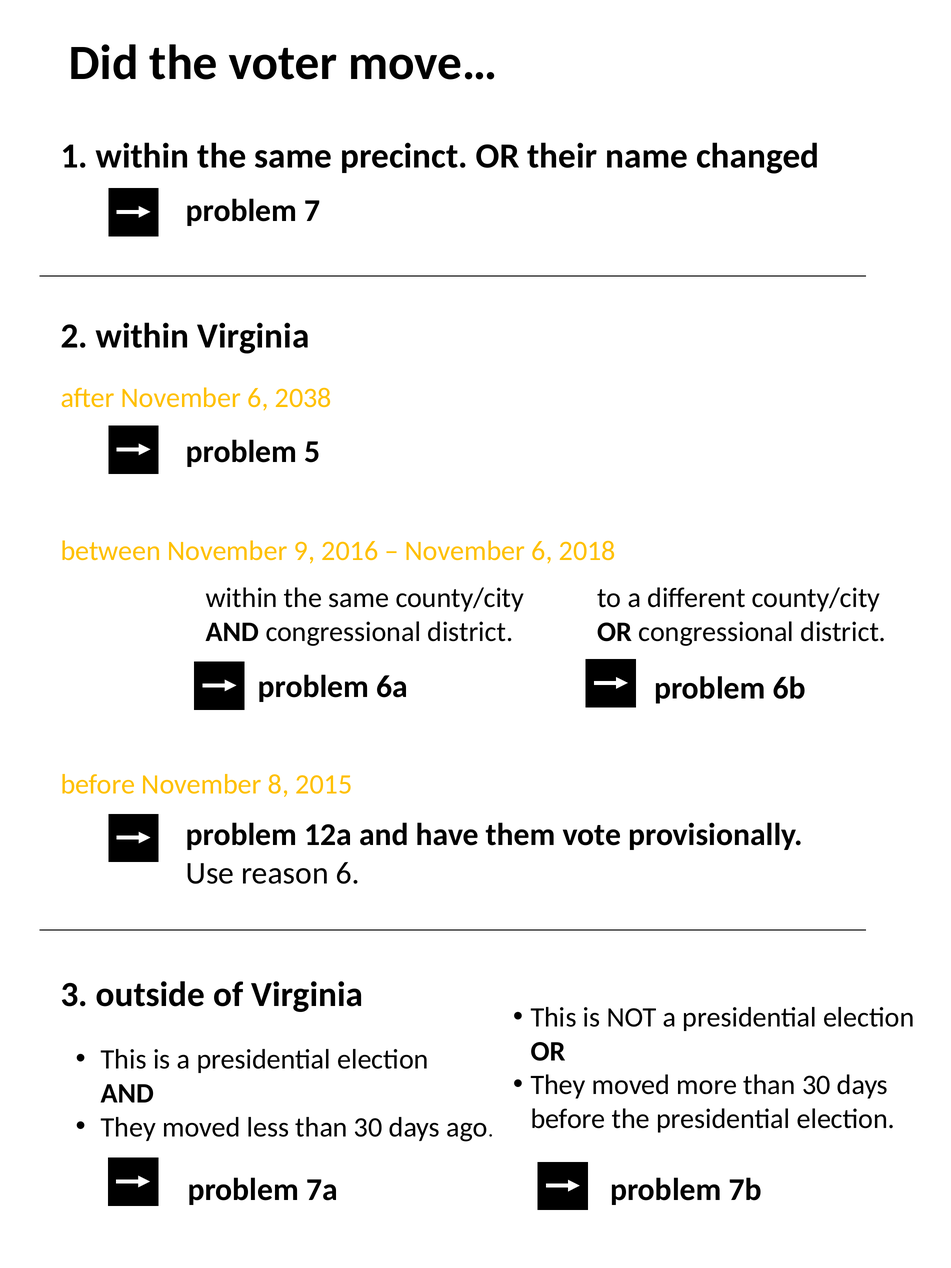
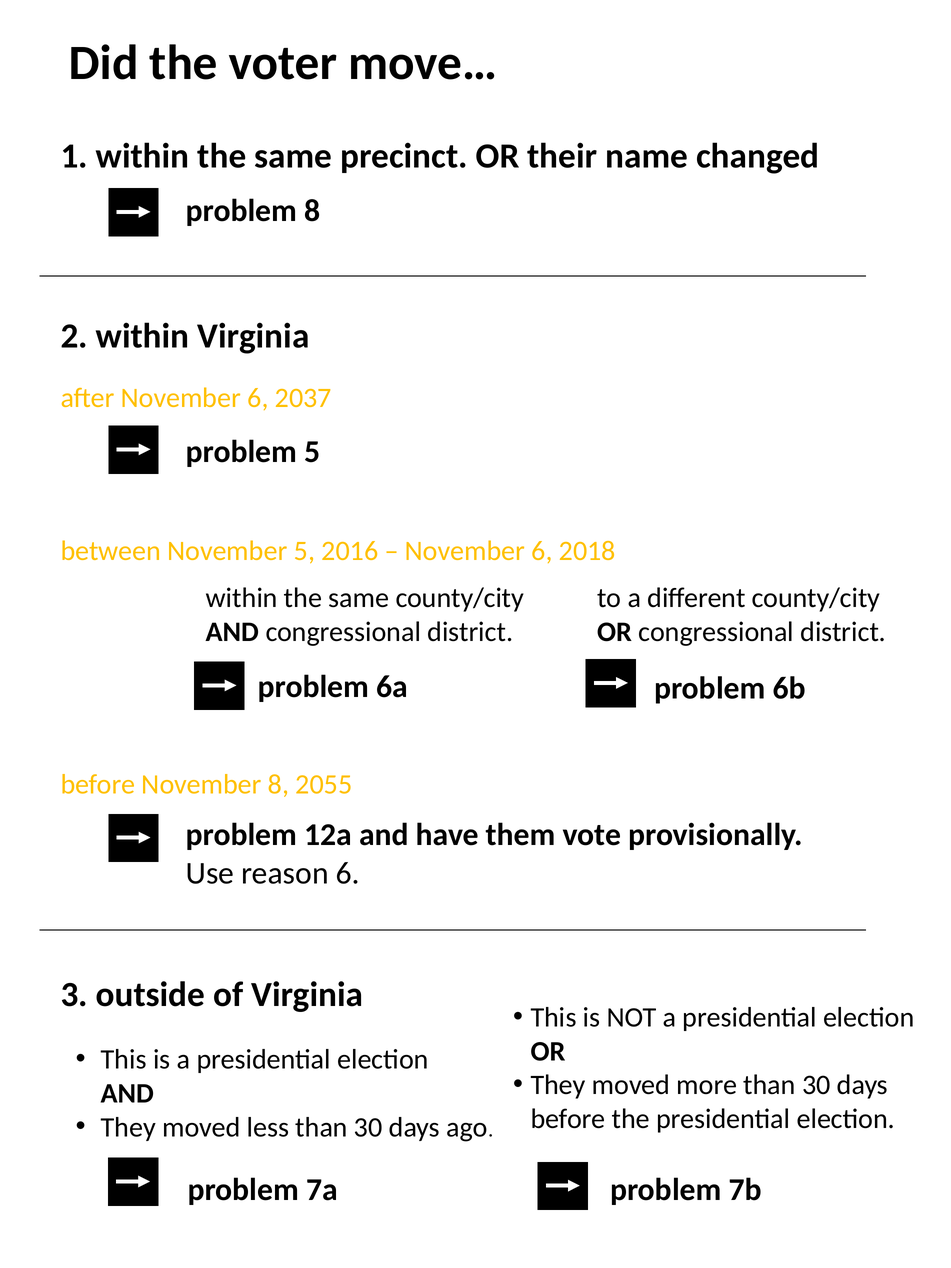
problem 7: 7 -> 8
2038: 2038 -> 2037
November 9: 9 -> 5
2015: 2015 -> 2055
